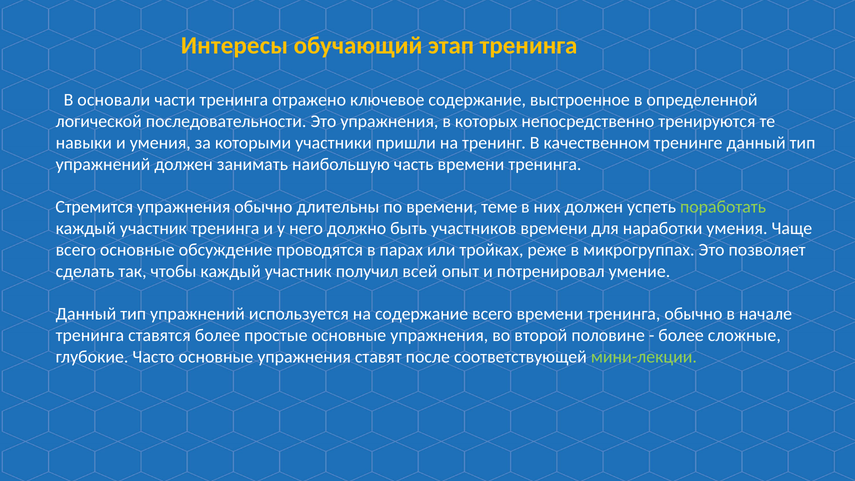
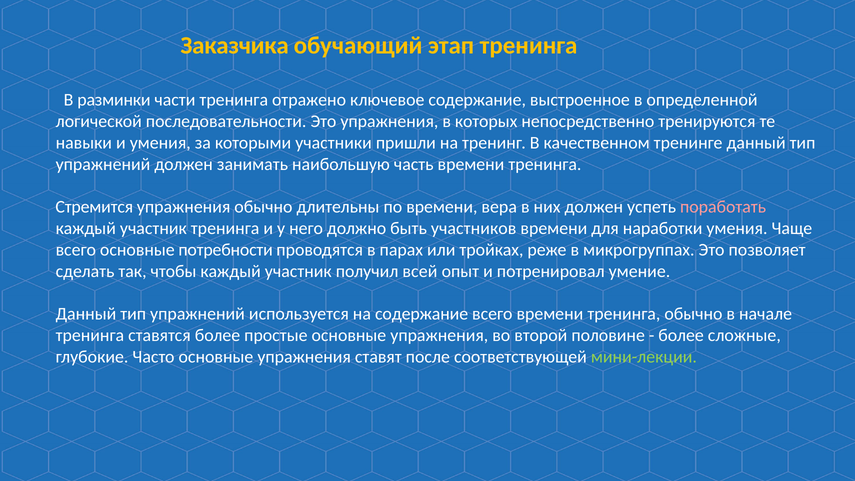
Интересы: Интересы -> Заказчика
основали: основали -> разминки
теме: теме -> вера
поработать colour: light green -> pink
обсуждение: обсуждение -> потребности
